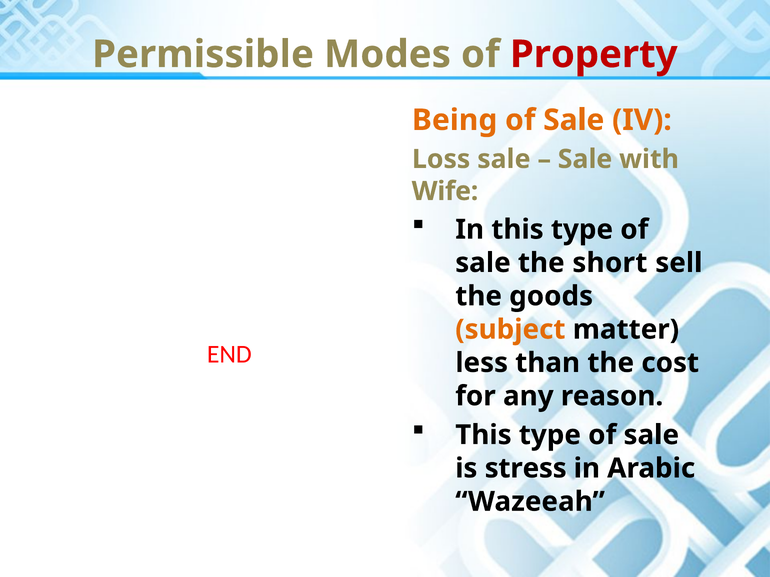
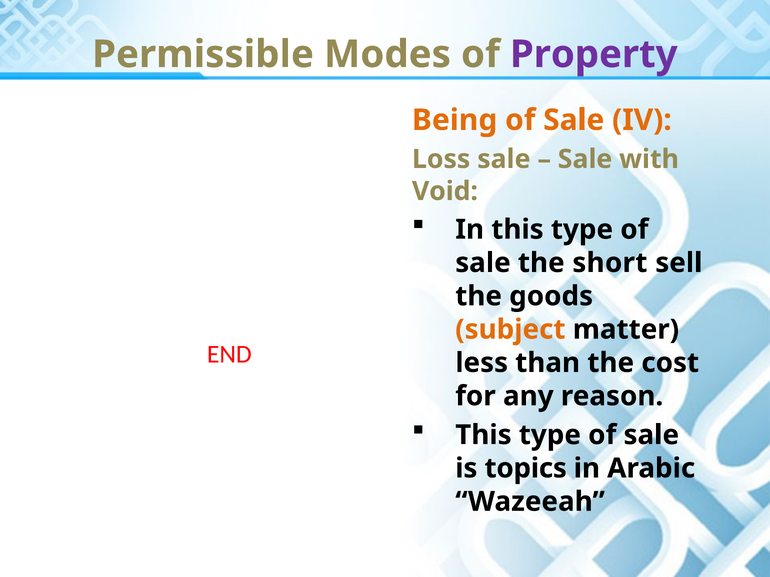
Property colour: red -> purple
Wife: Wife -> Void
stress: stress -> topics
